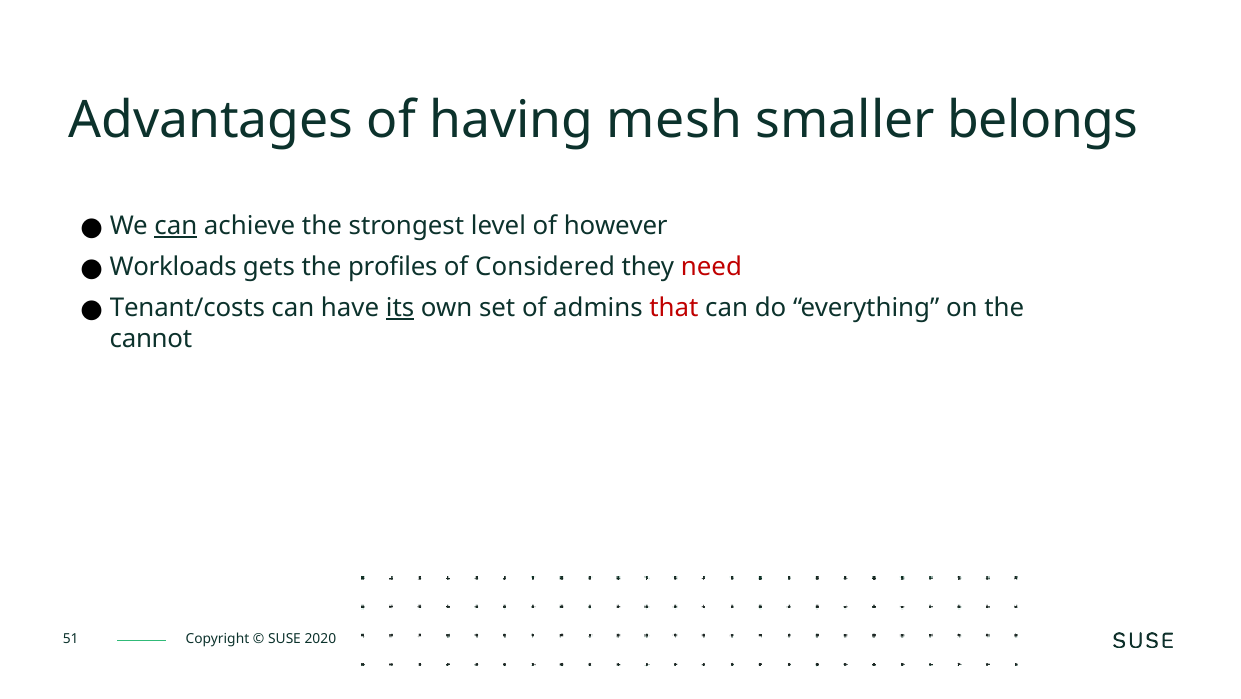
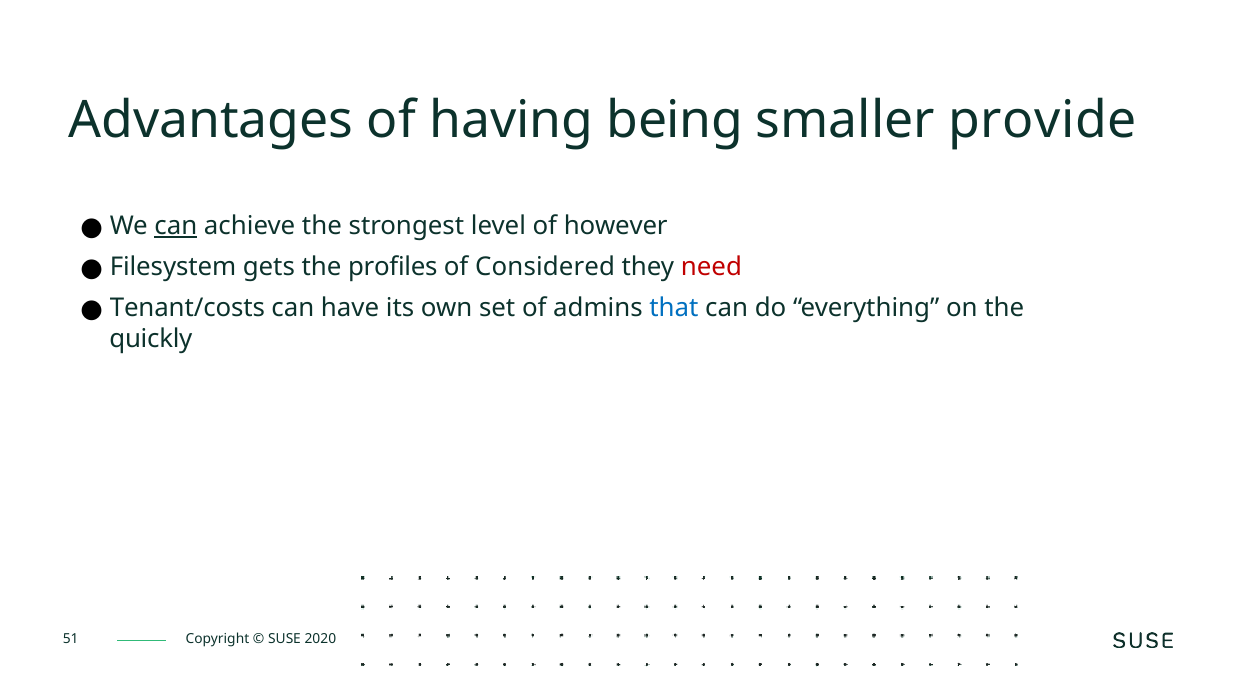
mesh: mesh -> being
belongs: belongs -> provide
Workloads: Workloads -> Filesystem
its underline: present -> none
that colour: red -> blue
cannot: cannot -> quickly
